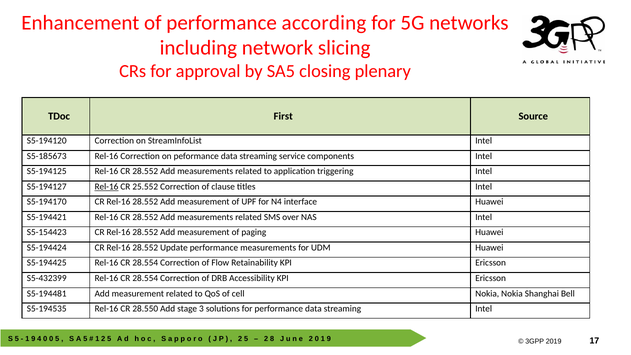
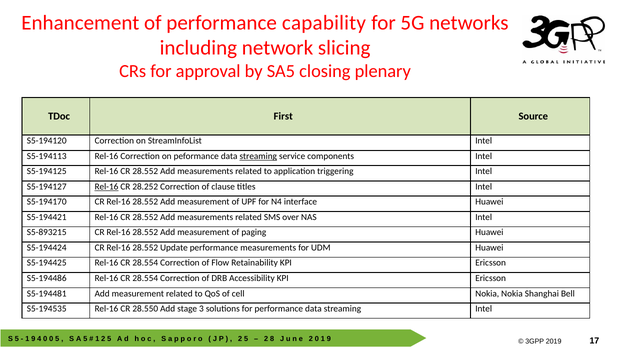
according: according -> capability
S5-185673: S5-185673 -> S5-194113
streaming at (258, 156) underline: none -> present
25.552: 25.552 -> 28.252
S5-154423: S5-154423 -> S5-893215
S5-432399: S5-432399 -> S5-194486
